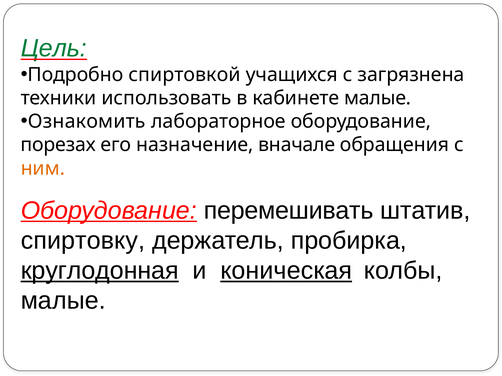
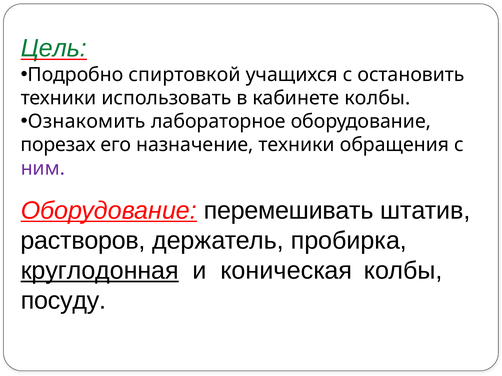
загрязнена: загрязнена -> остановить
кабинете малые: малые -> колбы
назначение вначале: вначале -> техники
ним colour: orange -> purple
спиртовку: спиртовку -> растворов
коническая underline: present -> none
малые at (63, 301): малые -> посуду
